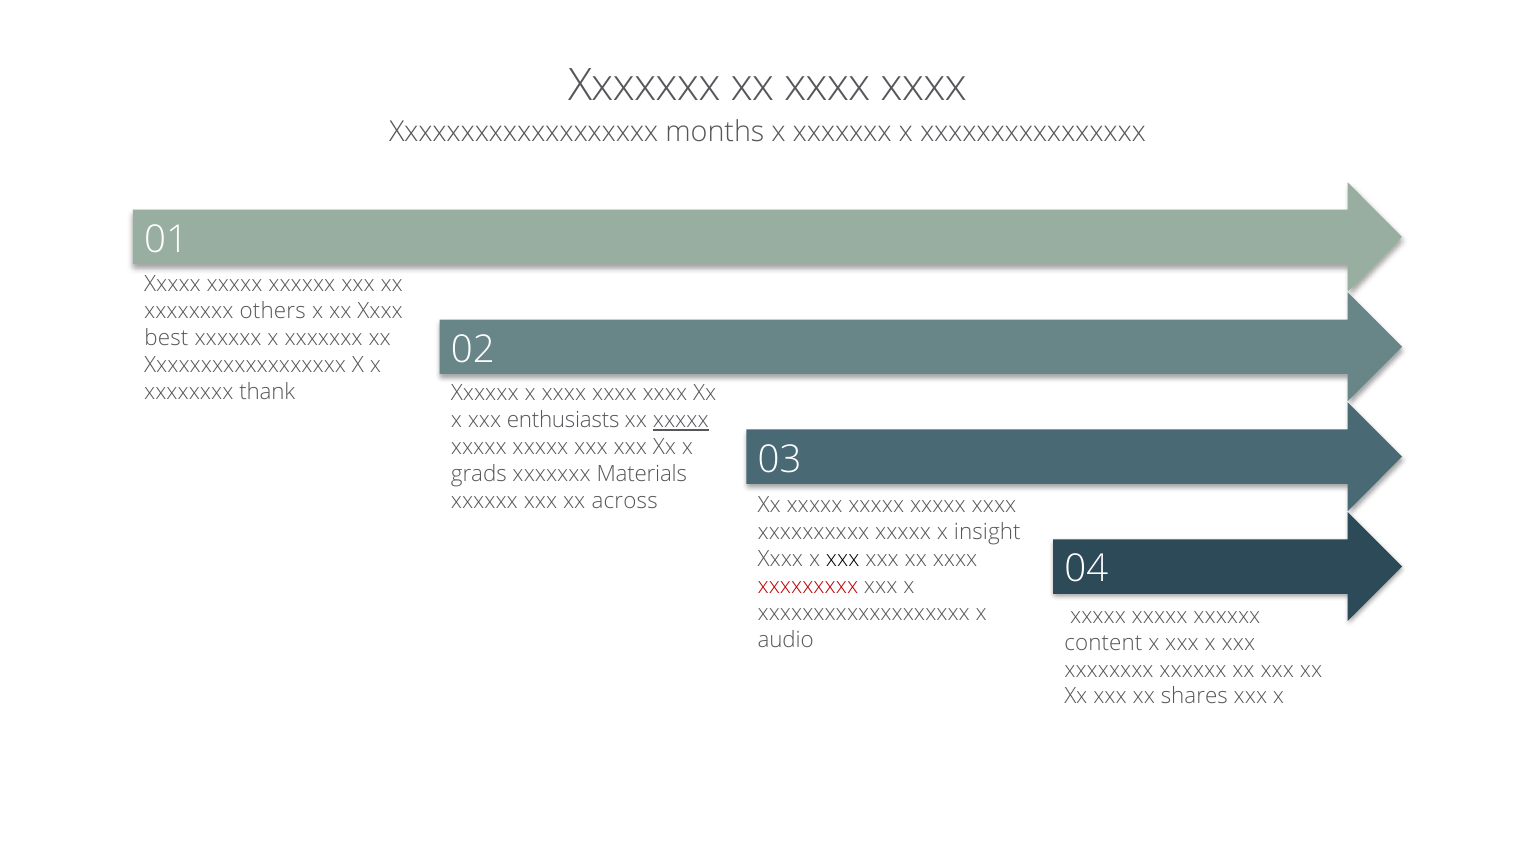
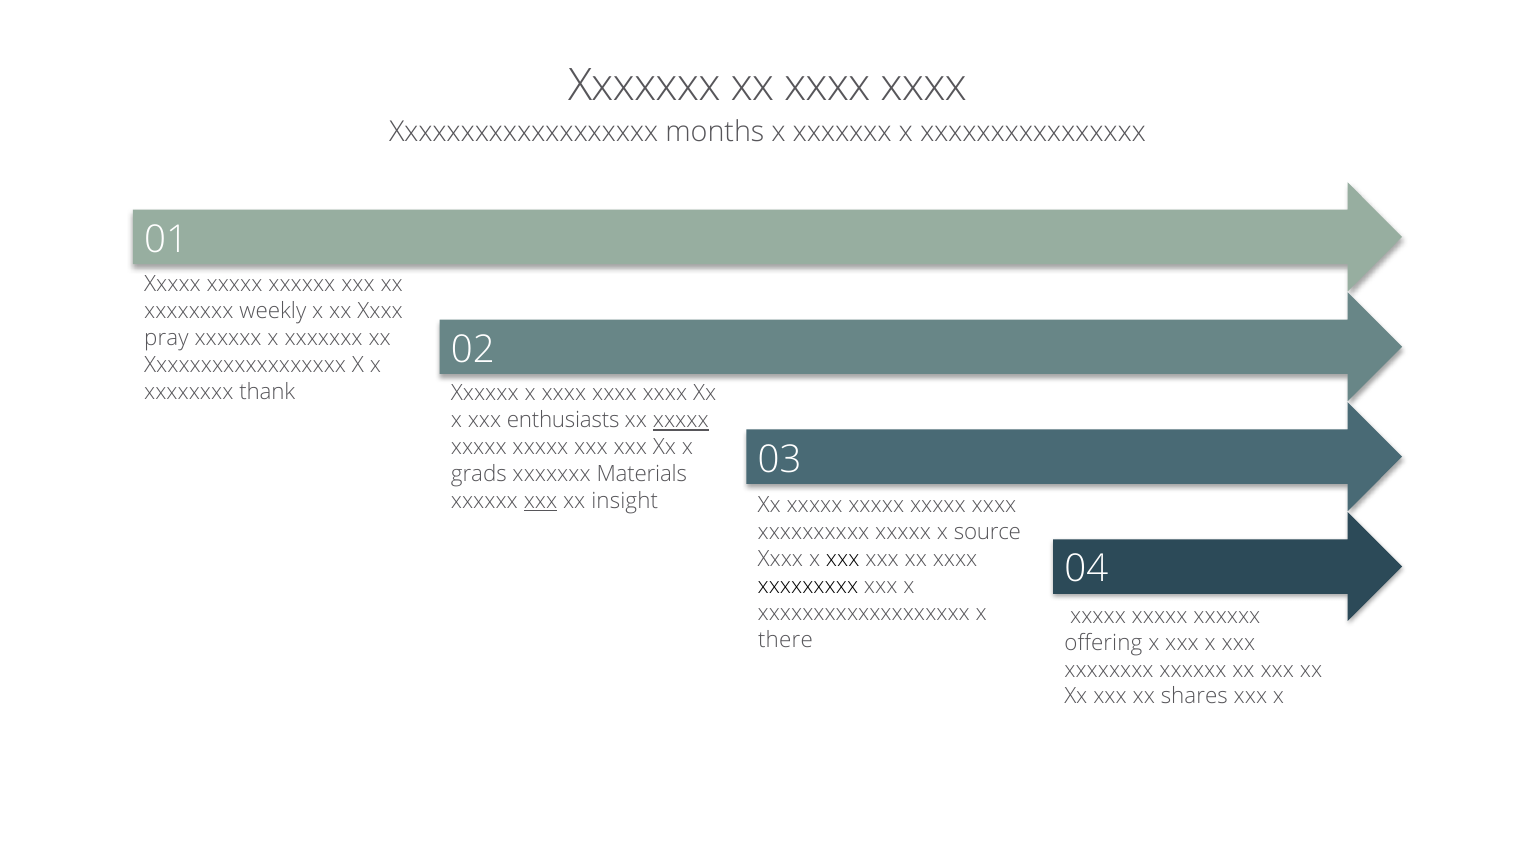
others: others -> weekly
best: best -> pray
xxx at (540, 501) underline: none -> present
across: across -> insight
insight: insight -> source
xxxxxxxxx colour: red -> black
audio: audio -> there
content: content -> offering
